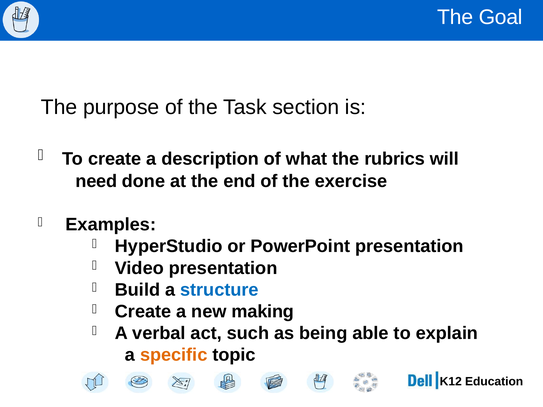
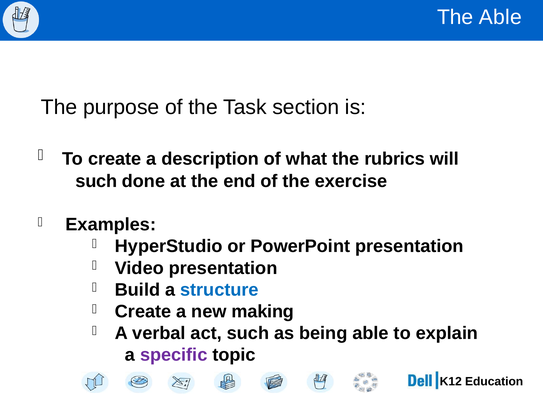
The Goal: Goal -> Able
need at (96, 181): need -> such
specific colour: orange -> purple
